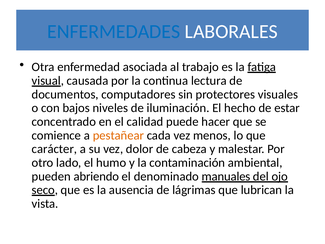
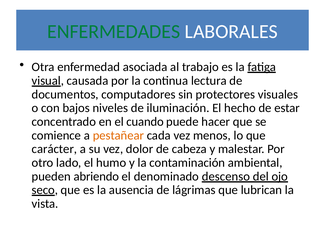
ENFERMEDADES colour: blue -> green
calidad: calidad -> cuando
manuales: manuales -> descenso
